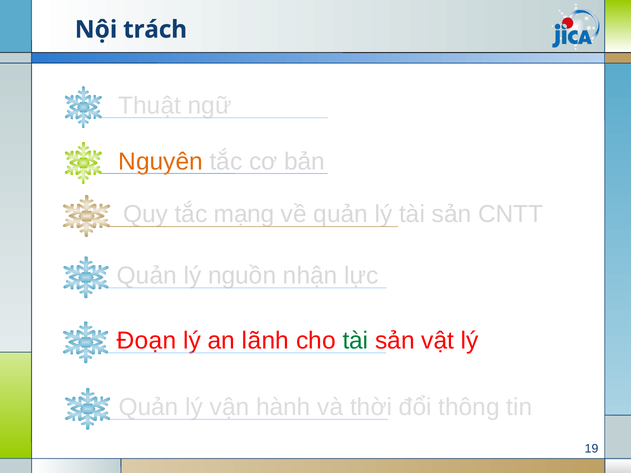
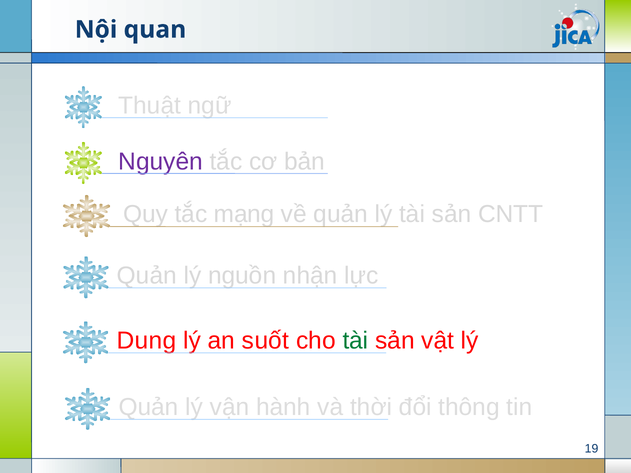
trách: trách -> quan
Nguyên colour: orange -> purple
Đoạn: Đoạn -> Dung
lãnh: lãnh -> suốt
